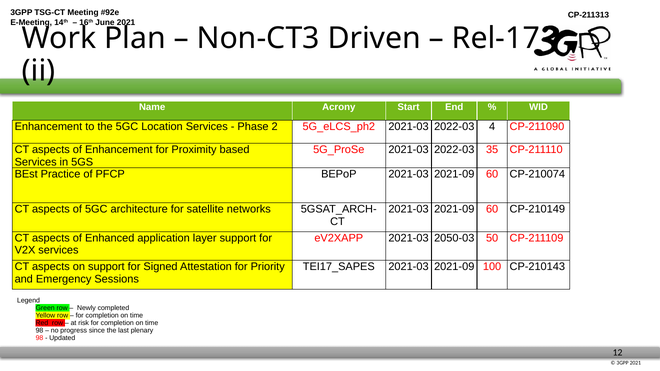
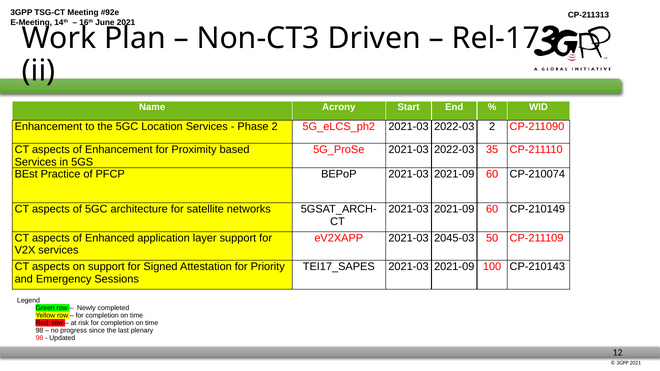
2022-03 4: 4 -> 2
2050-03: 2050-03 -> 2045-03
